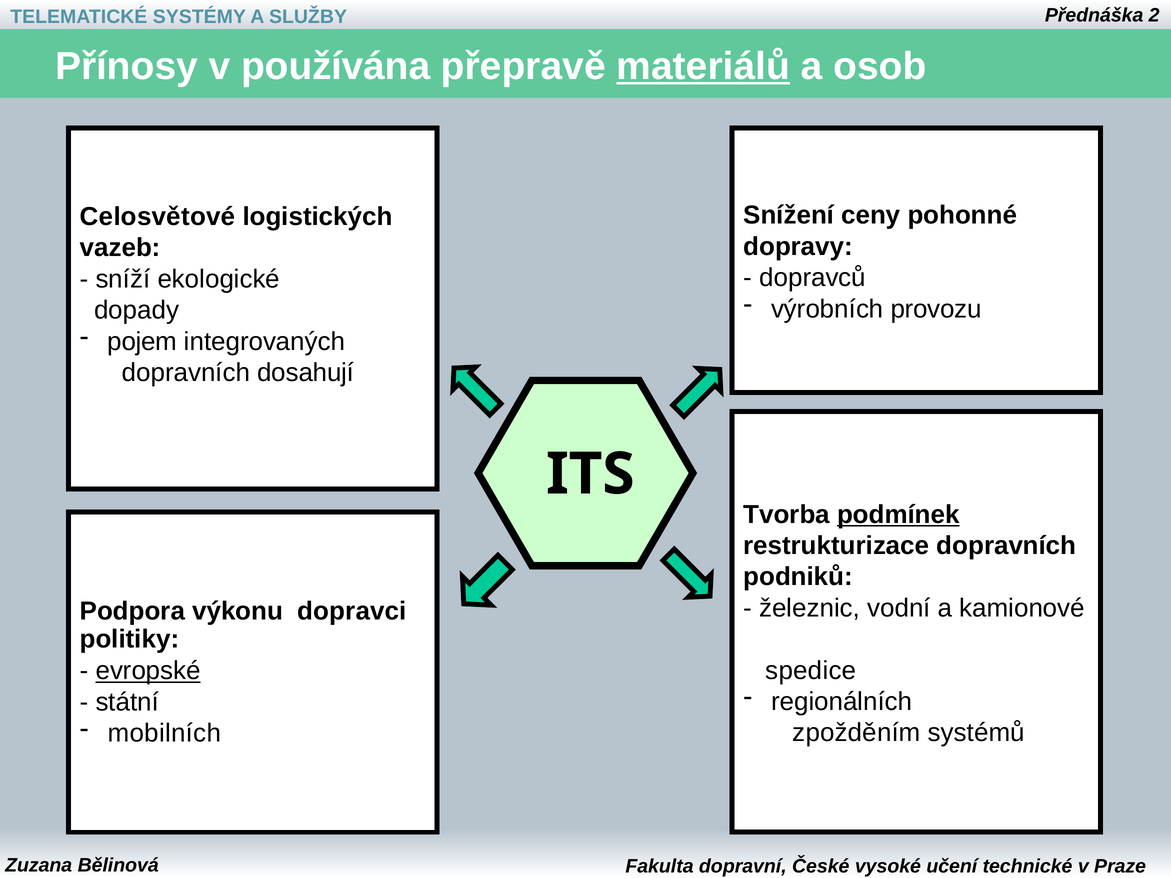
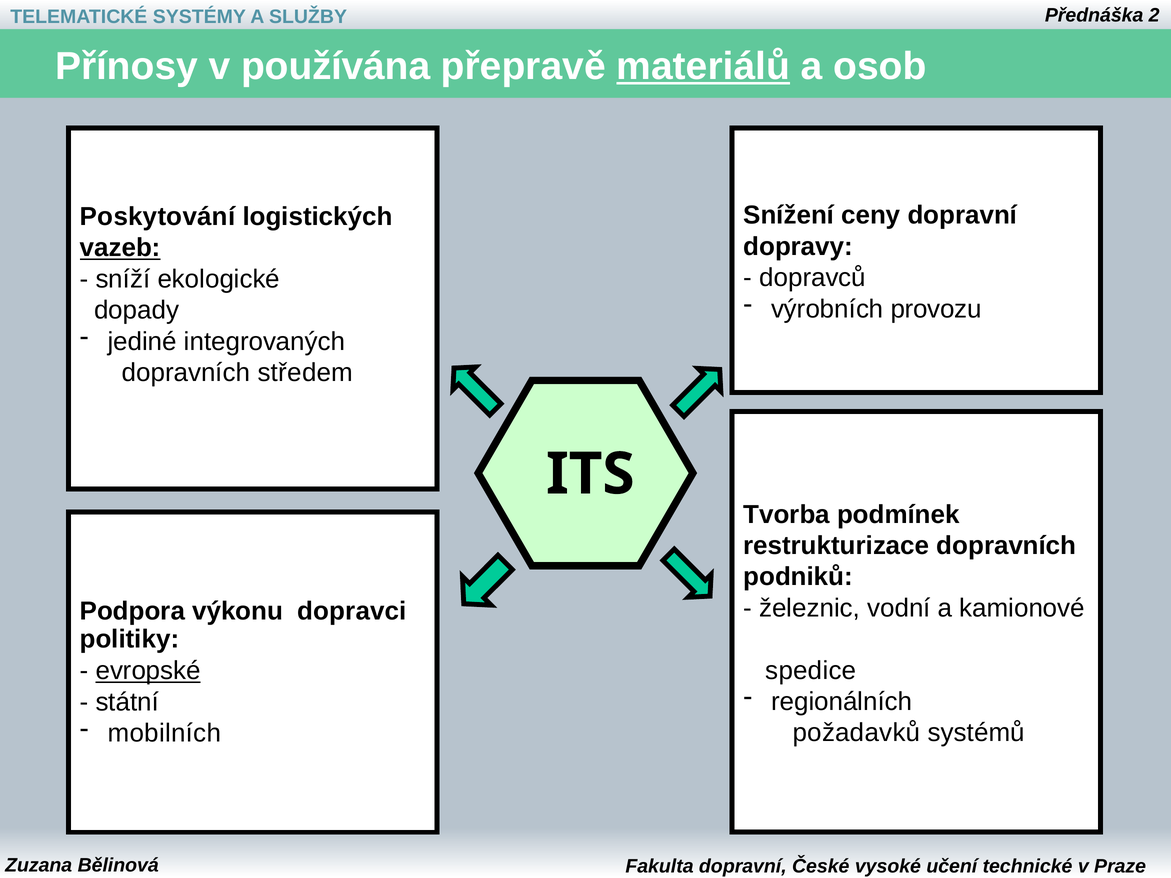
ceny pohonné: pohonné -> dopravní
Celosvětové: Celosvětové -> Poskytování
vazeb underline: none -> present
pojem: pojem -> jediné
dosahují: dosahují -> středem
podmínek underline: present -> none
zpožděním: zpožděním -> požadavků
